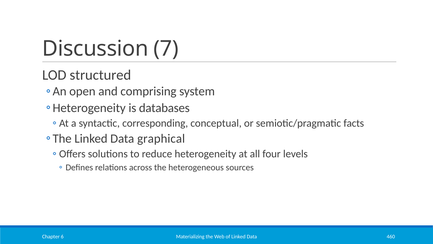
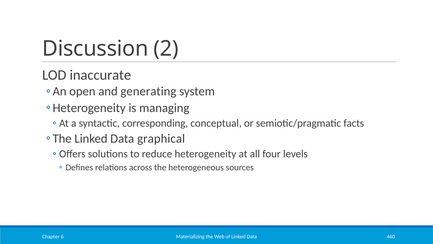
7: 7 -> 2
structured: structured -> inaccurate
comprising: comprising -> generating
databases: databases -> managing
